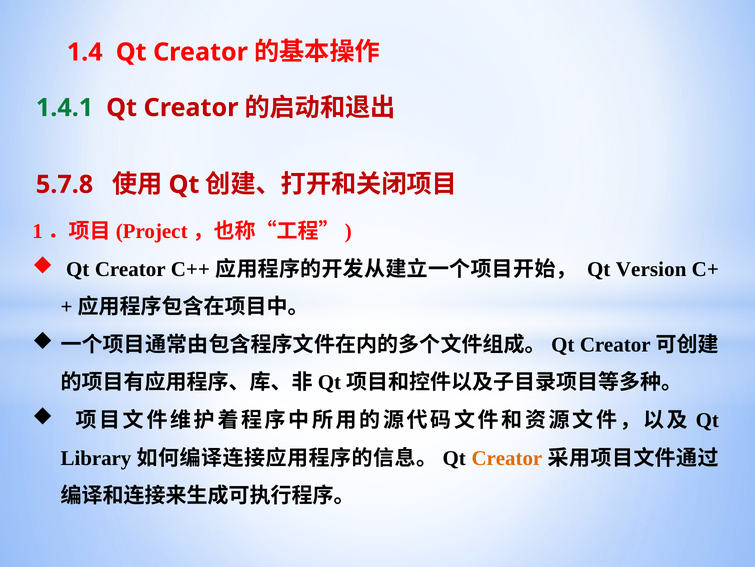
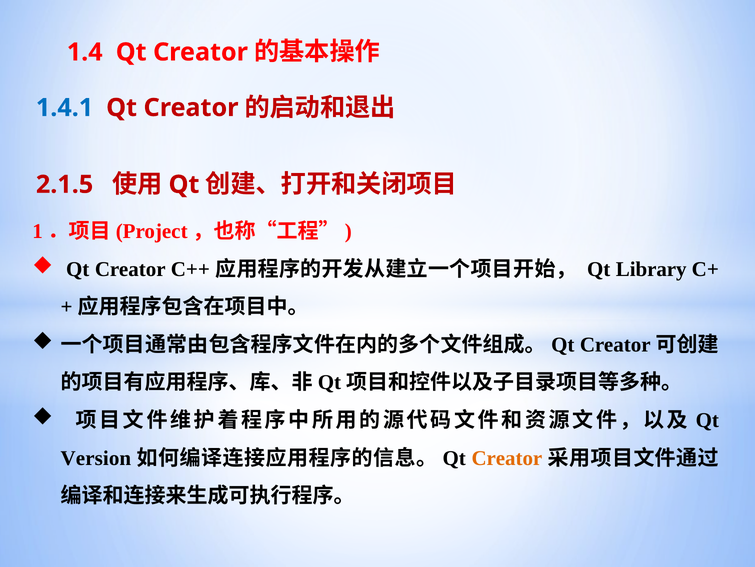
1.4.1 colour: green -> blue
5.7.8: 5.7.8 -> 2.1.5
Version: Version -> Library
Library: Library -> Version
